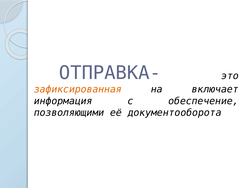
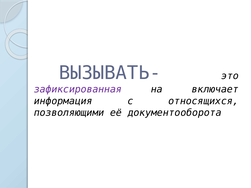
ОТПРАВКА-: ОТПРАВКА- -> ВЫЗЫВАТЬ-
зафиксированная colour: orange -> purple
обеспечение: обеспечение -> относящихся
